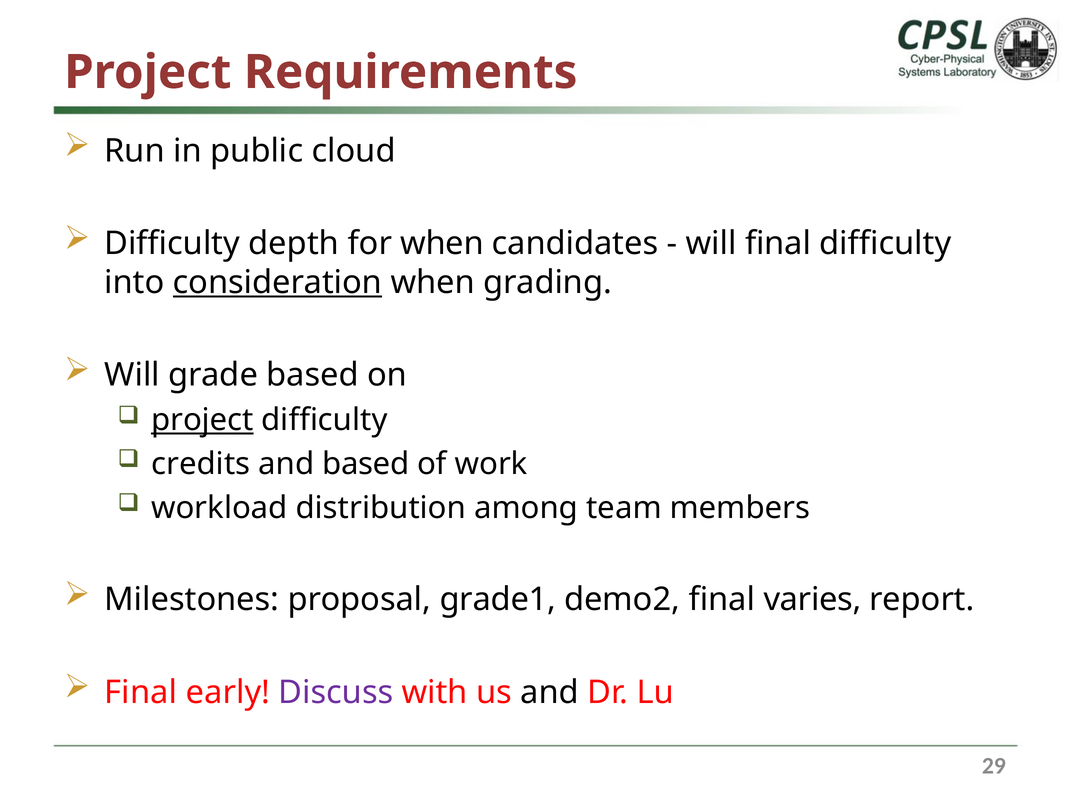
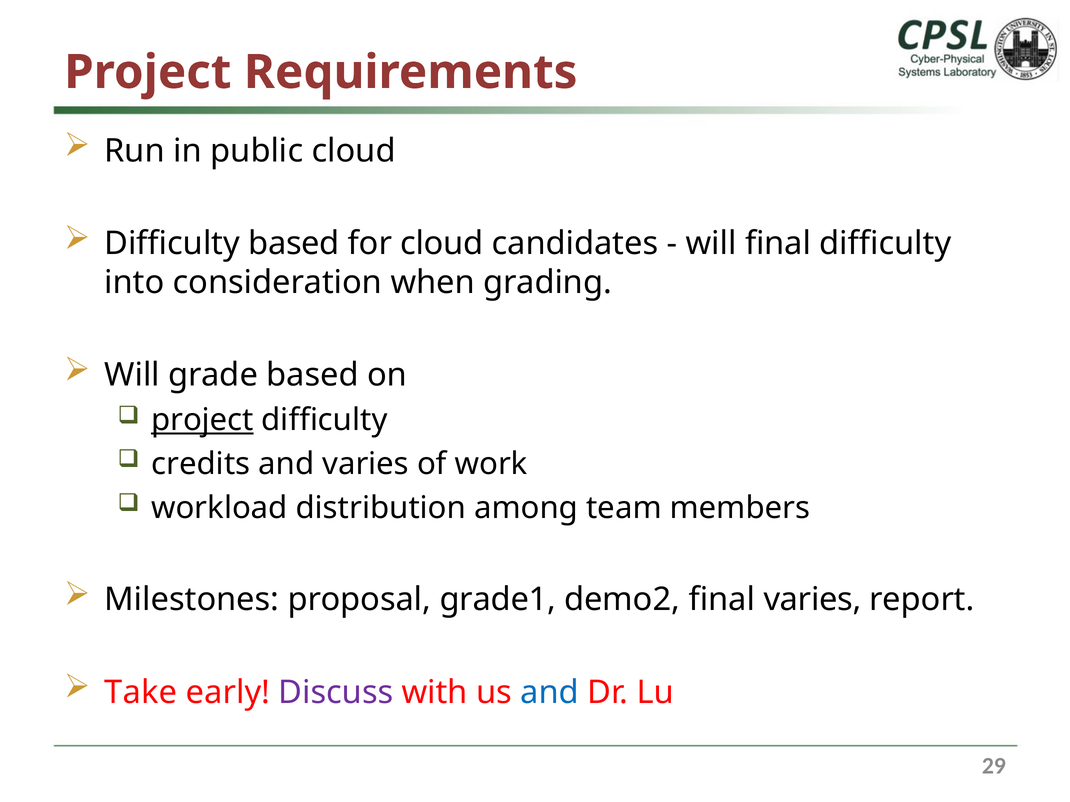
Difficulty depth: depth -> based
for when: when -> cloud
consideration underline: present -> none
and based: based -> varies
Final at (141, 693): Final -> Take
and at (550, 693) colour: black -> blue
